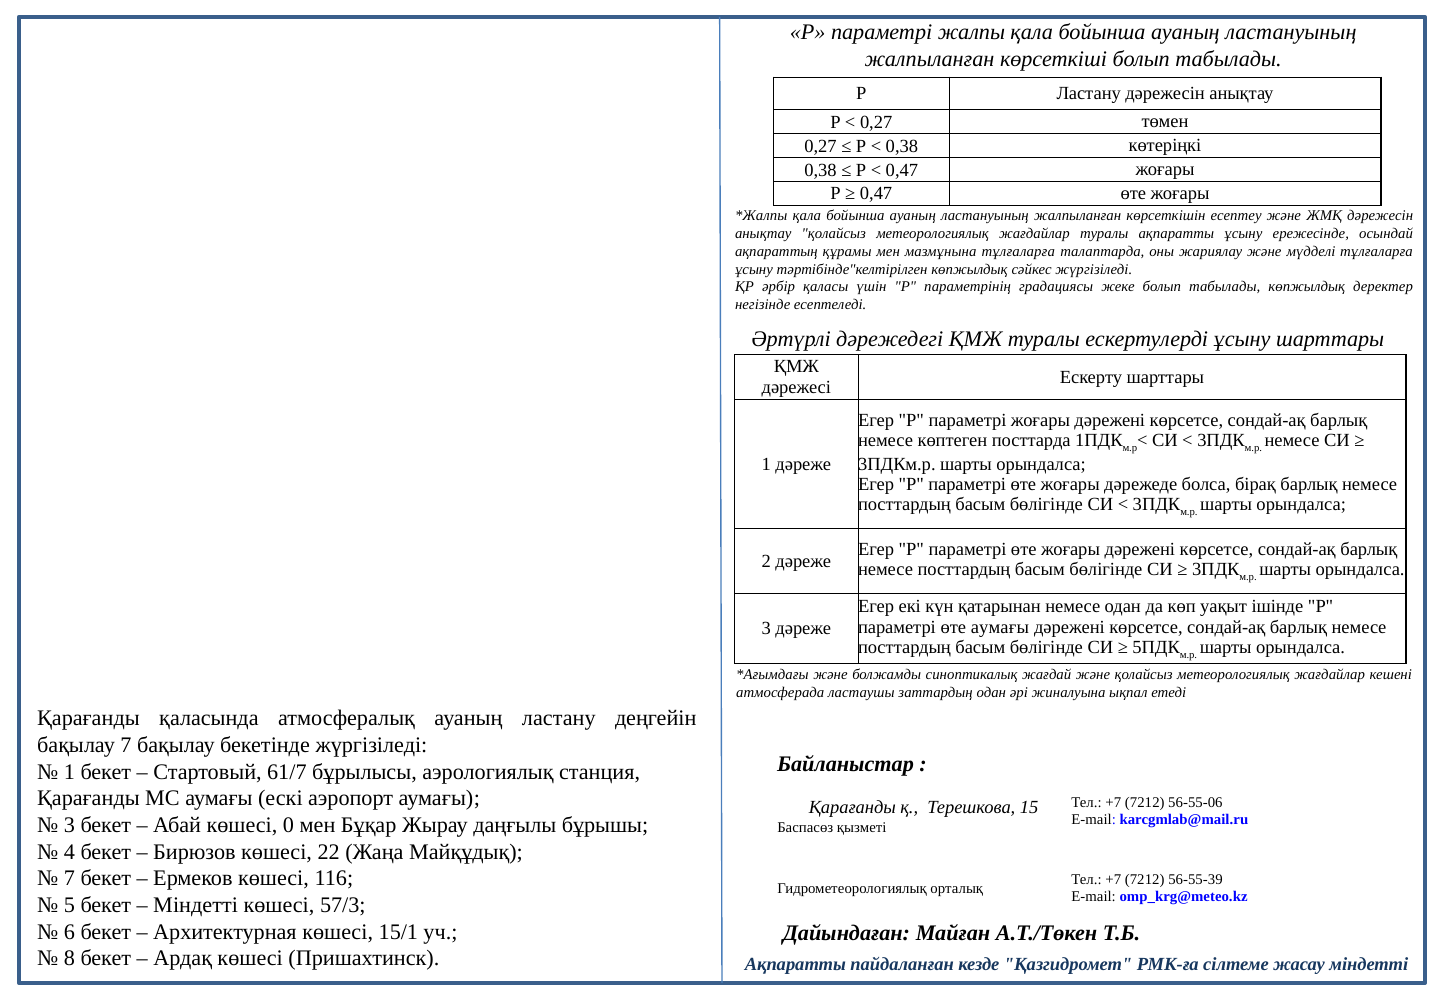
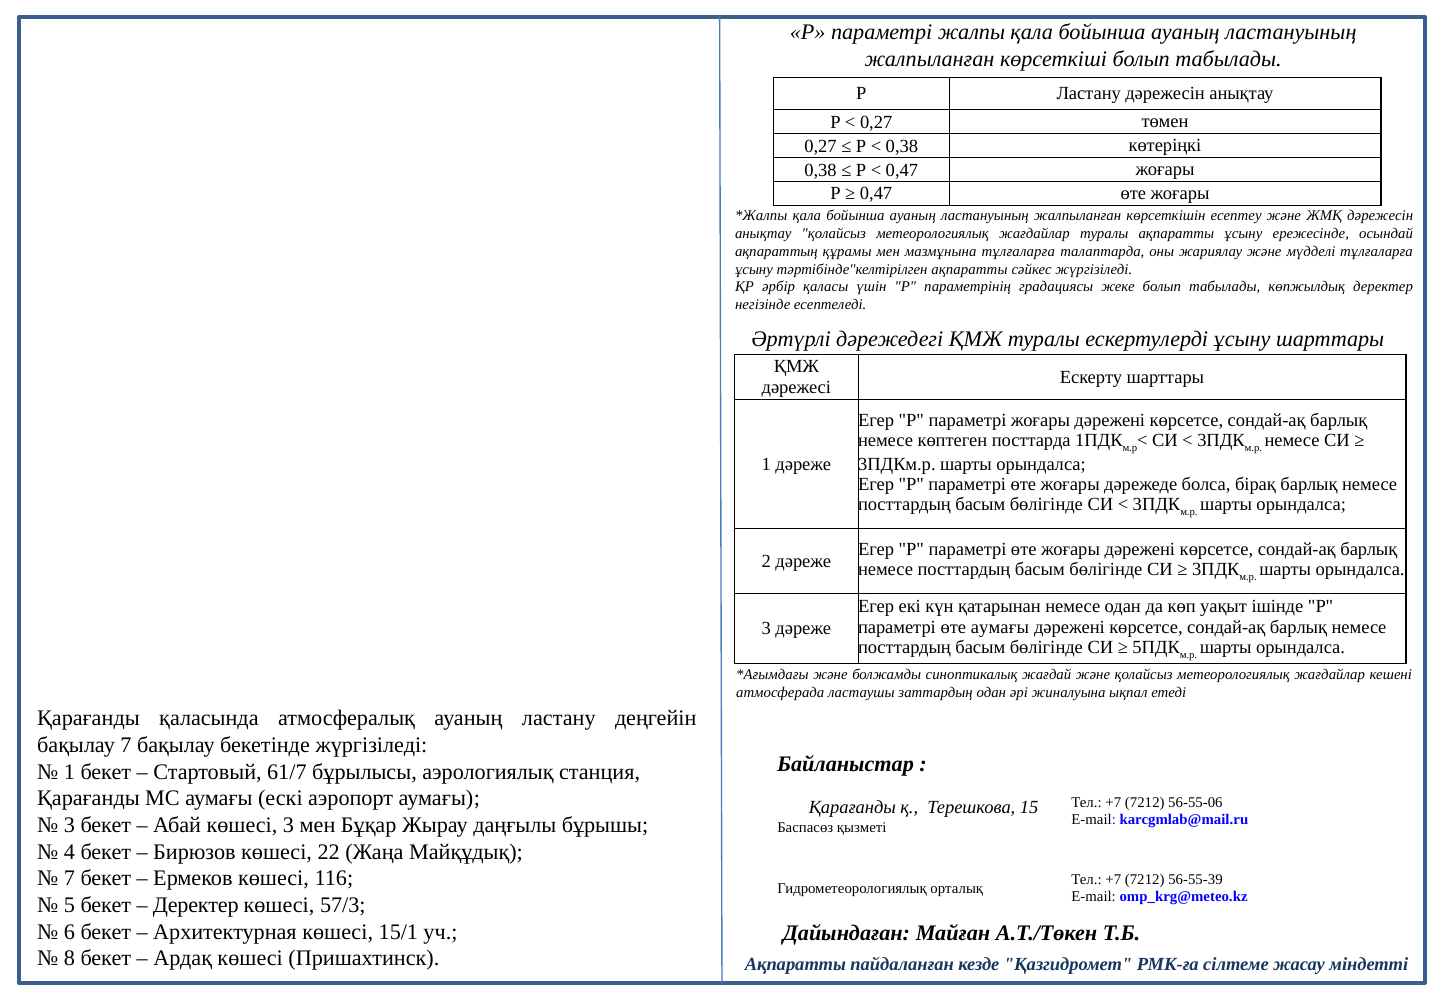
тәртібінде"келтірілген көпжылдық: көпжылдық -> ақпаратты
көшесі 0: 0 -> 3
Міндетті at (196, 905): Міндетті -> Деректер
